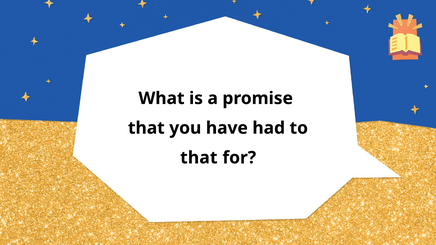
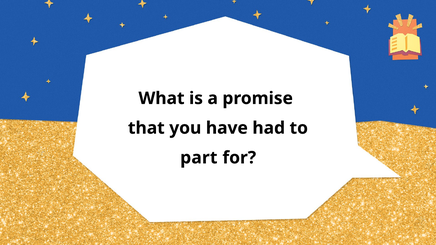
that at (199, 158): that -> part
